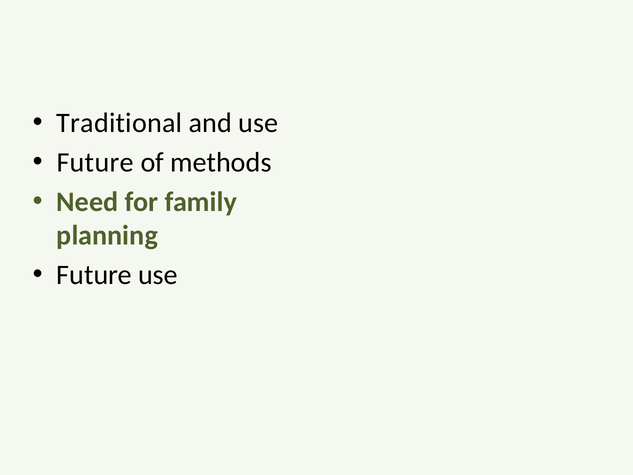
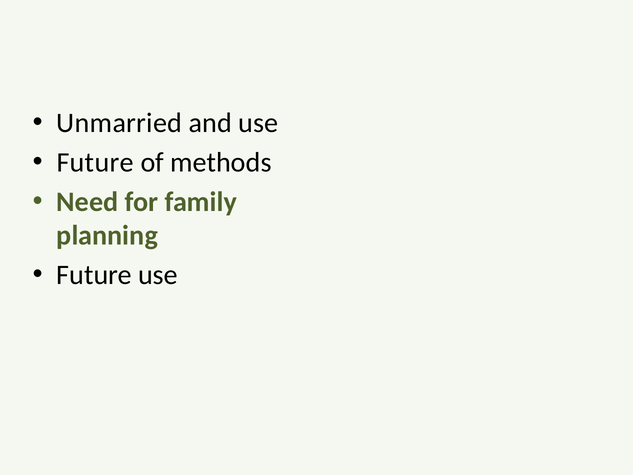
Traditional: Traditional -> Unmarried
